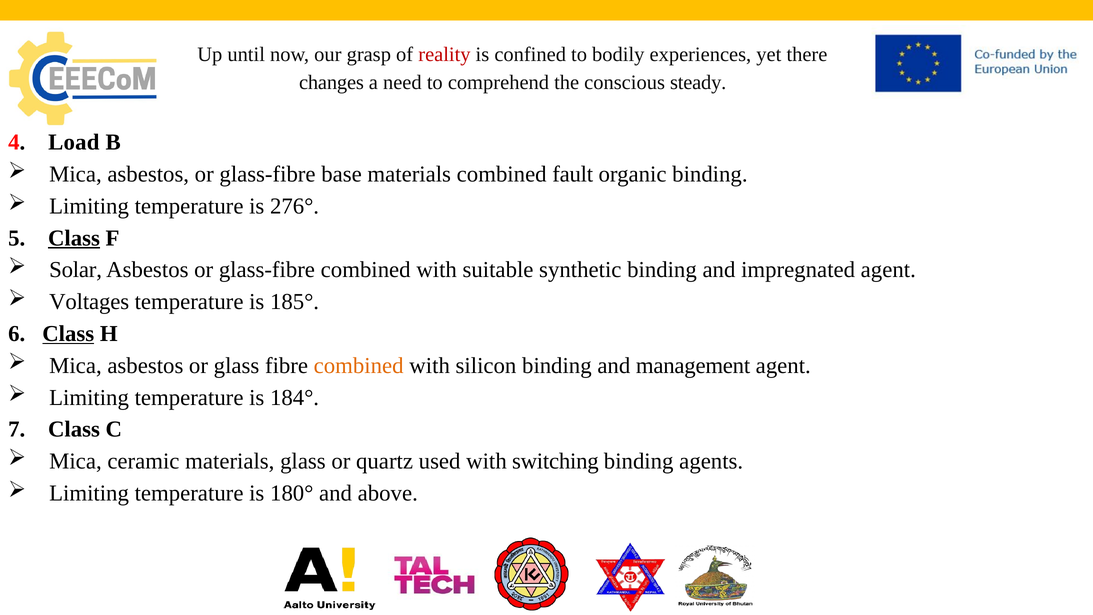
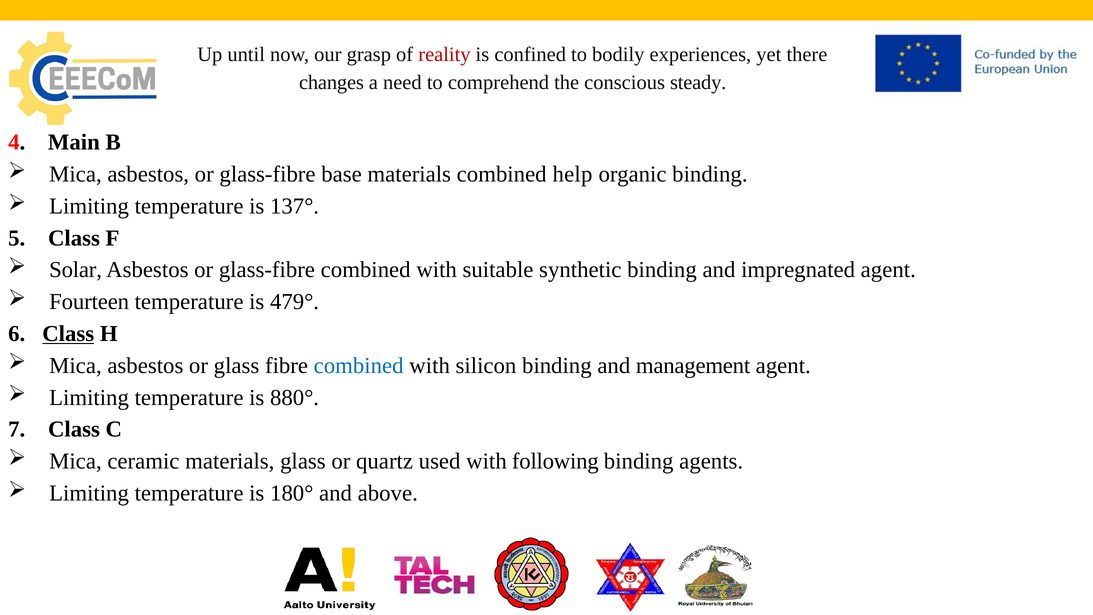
Load: Load -> Main
fault: fault -> help
276°: 276° -> 137°
Class at (74, 238) underline: present -> none
Voltages: Voltages -> Fourteen
185°: 185° -> 479°
combined at (359, 366) colour: orange -> blue
184°: 184° -> 880°
switching: switching -> following
